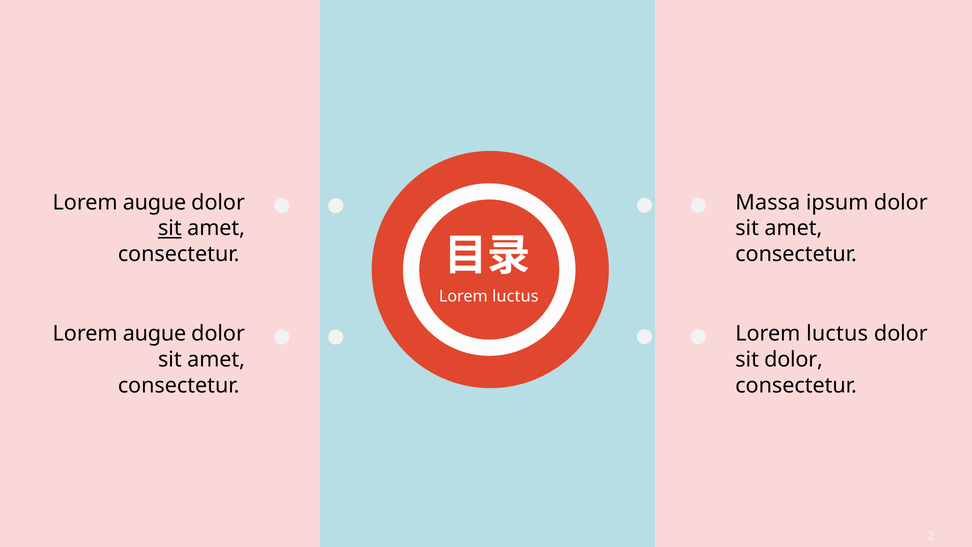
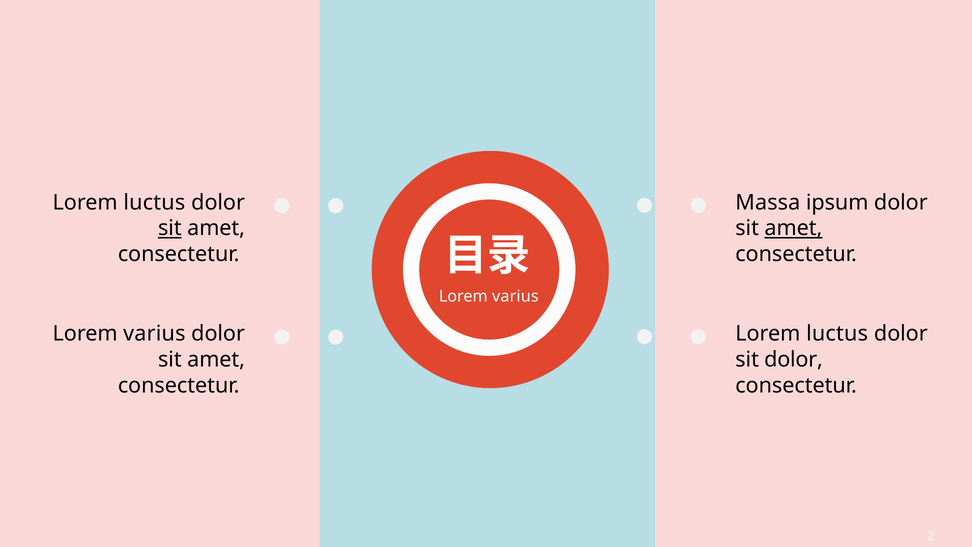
augue at (155, 202): augue -> luctus
amet at (793, 228) underline: none -> present
luctus at (515, 296): luctus -> varius
augue at (155, 334): augue -> varius
